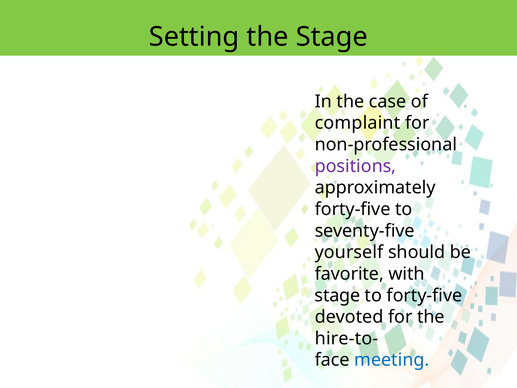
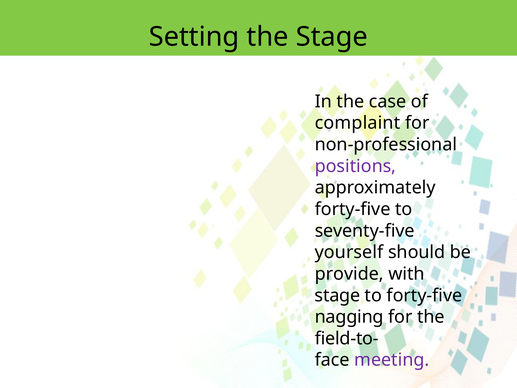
favorite: favorite -> provide
devoted: devoted -> nagging
hire-to-: hire-to- -> field-to-
meeting colour: blue -> purple
